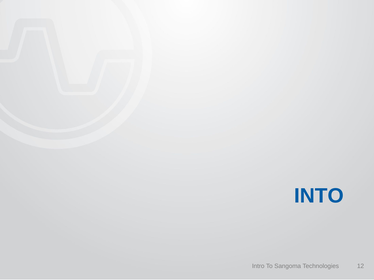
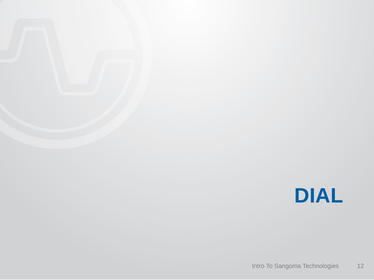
INTO: INTO -> DIAL
